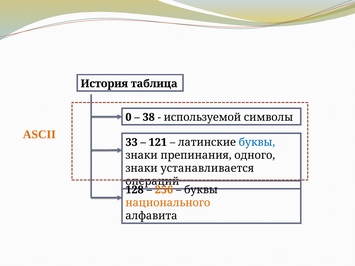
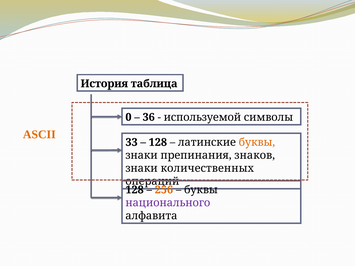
38: 38 -> 36
121 at (158, 142): 121 -> 128
буквы at (257, 142) colour: blue -> orange
одного: одного -> знаков
устанавливается: устанавливается -> количественных
национального colour: orange -> purple
